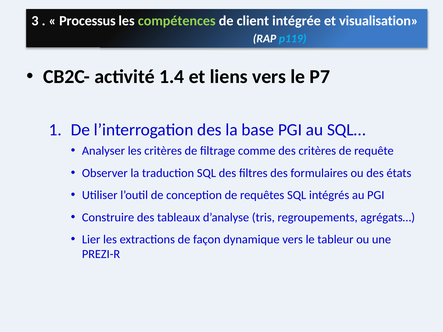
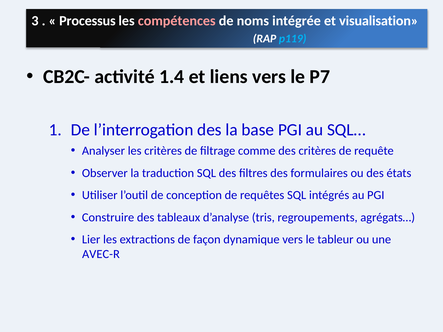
compétences colour: light green -> pink
client: client -> noms
PREZI-R: PREZI-R -> AVEC-R
